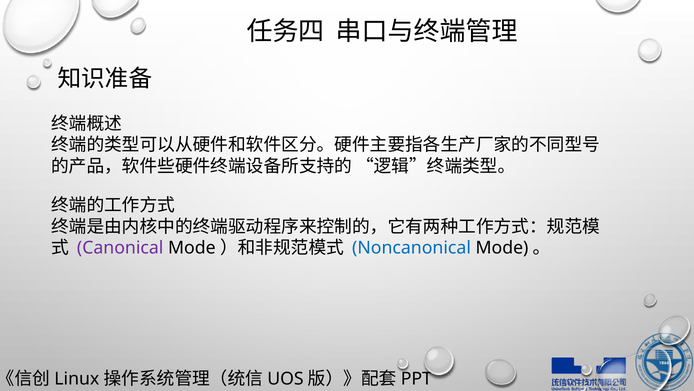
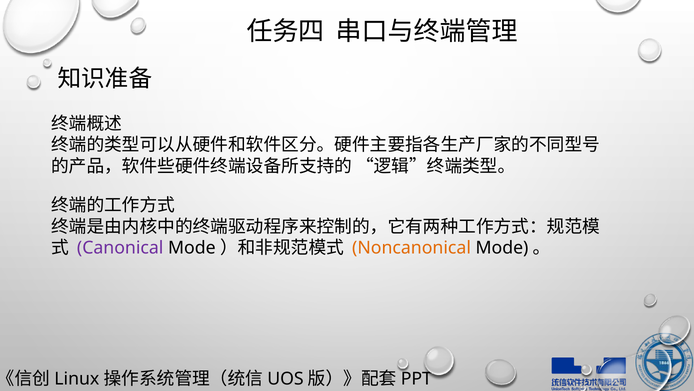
Noncanonical colour: blue -> orange
